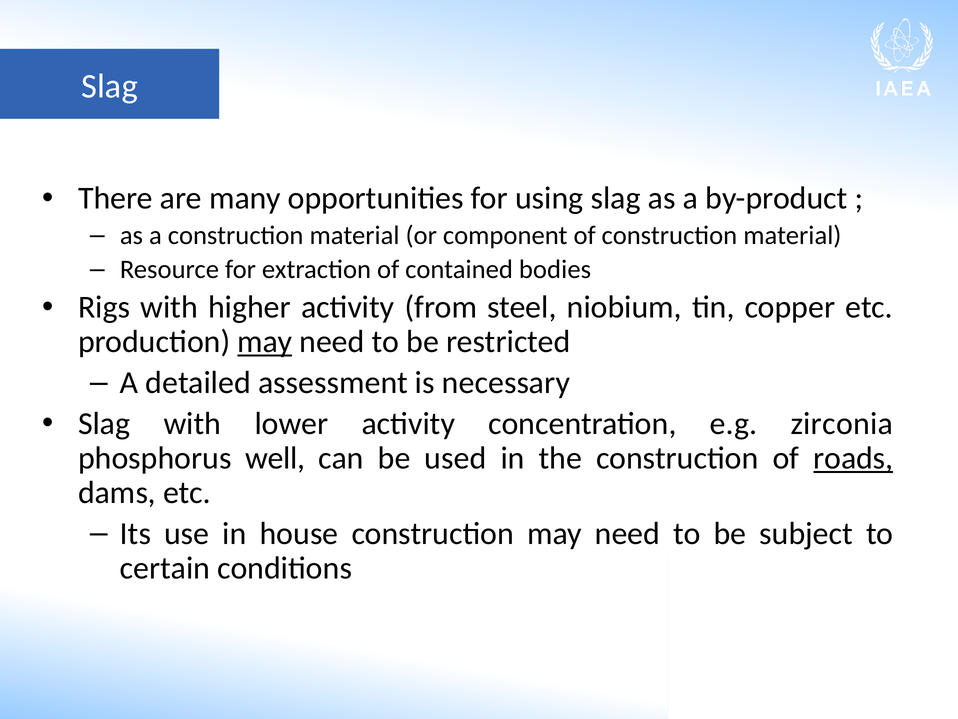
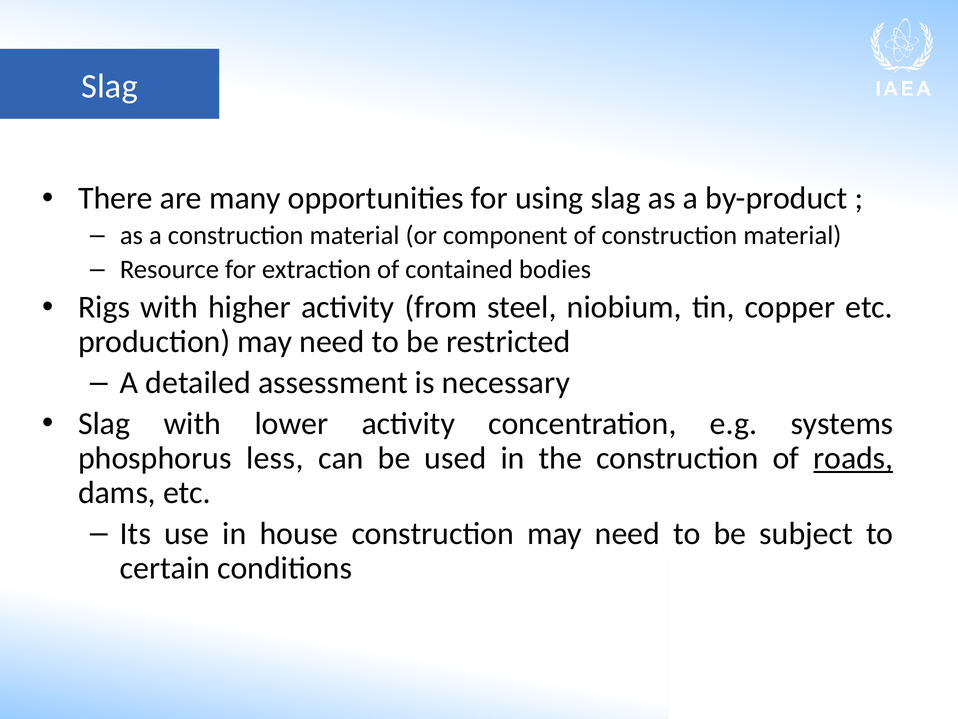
may at (265, 342) underline: present -> none
zirconia: zirconia -> systems
well: well -> less
